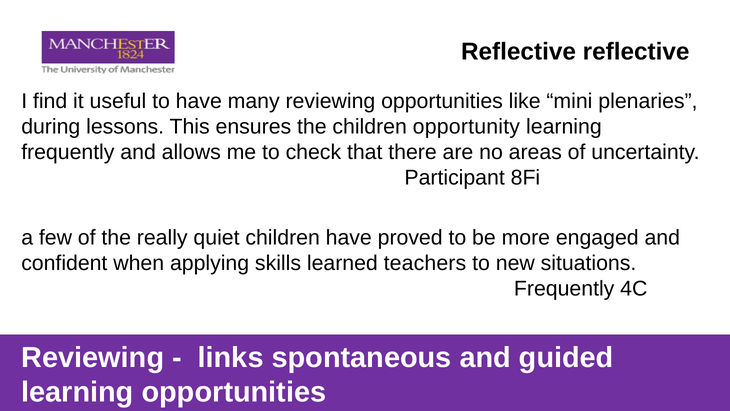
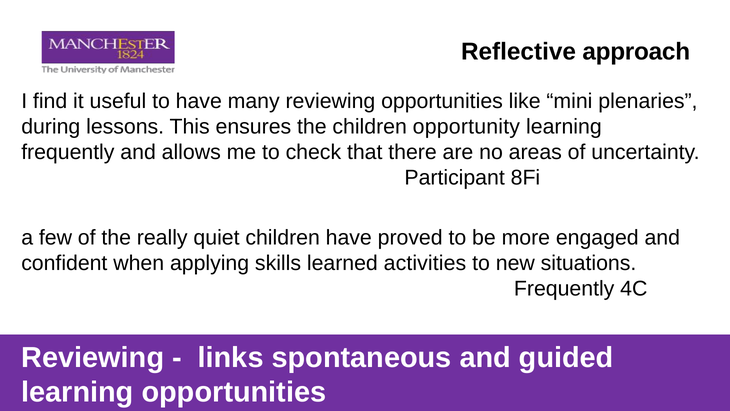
Reflective reflective: reflective -> approach
teachers: teachers -> activities
